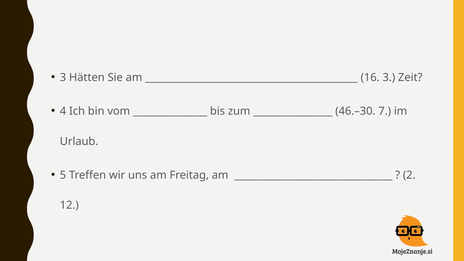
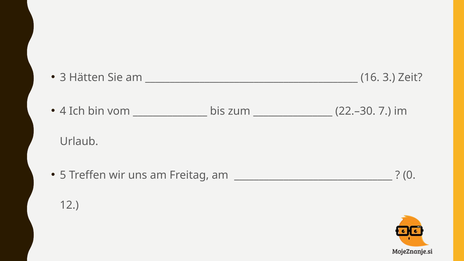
46.–30: 46.–30 -> 22.–30
2: 2 -> 0
